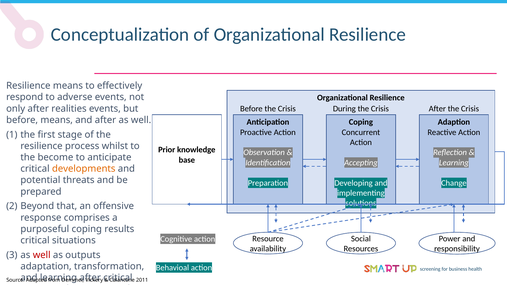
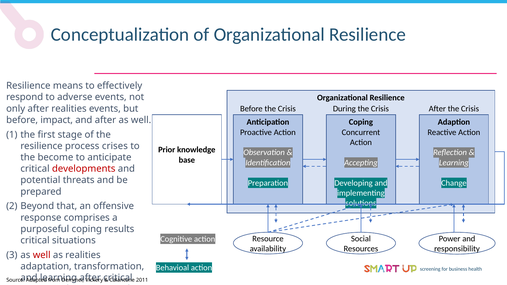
before means: means -> impact
whilst: whilst -> crises
developments colour: orange -> red
as outputs: outputs -> realities
